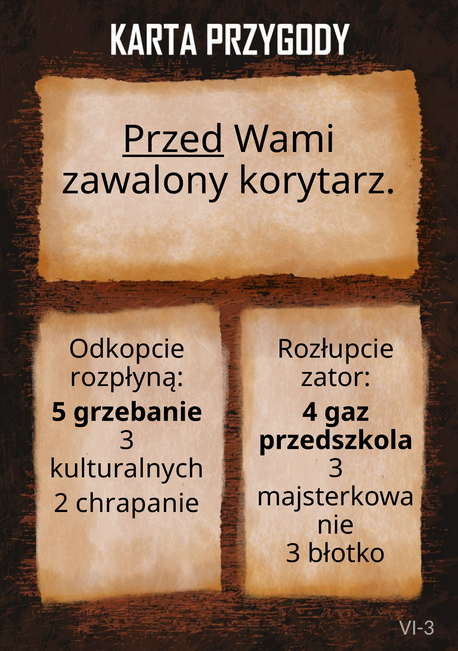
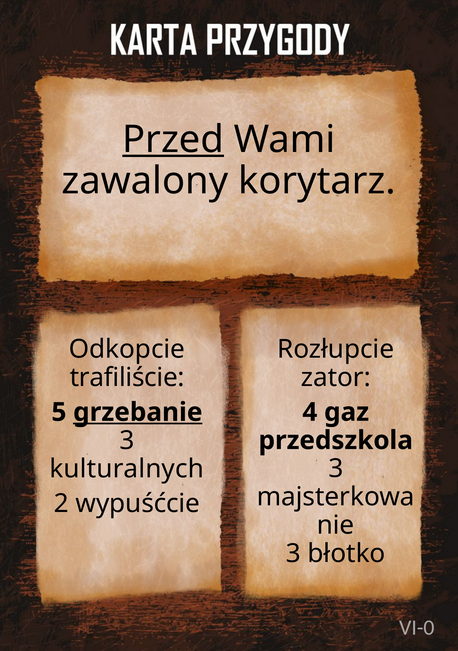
rozpłyną: rozpłyną -> trafiliście
grzebanie underline: none -> present
chrapanie: chrapanie -> wypuśćcie
VI-3: VI-3 -> VI-0
